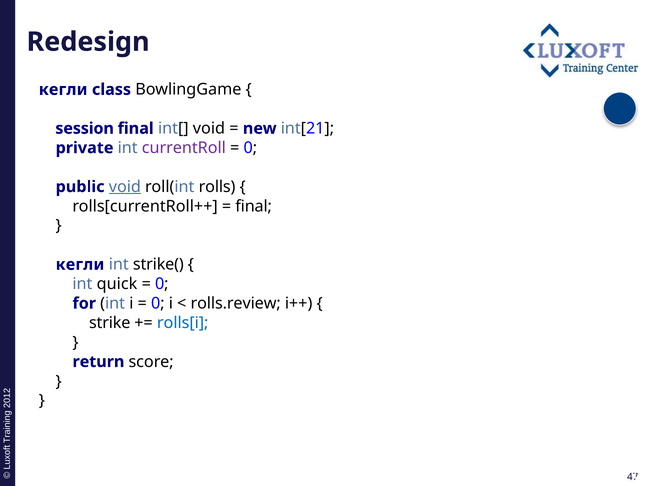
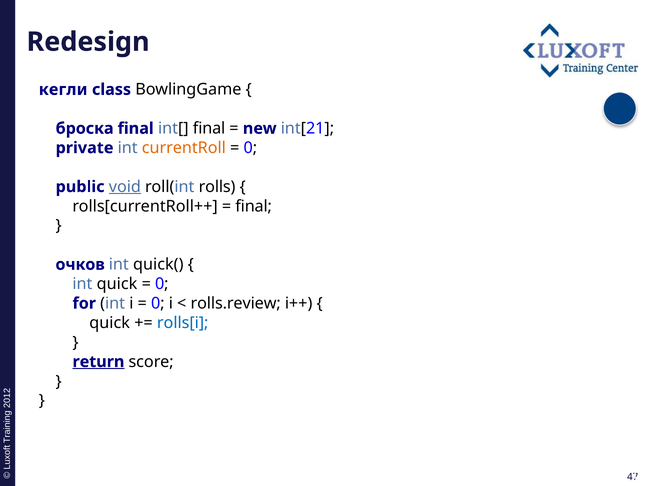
session: session -> броска
int[ void: void -> final
currentRoll colour: purple -> orange
кегли at (80, 265): кегли -> очков
strike(: strike( -> quick(
strike at (110, 323): strike -> quick
return underline: none -> present
